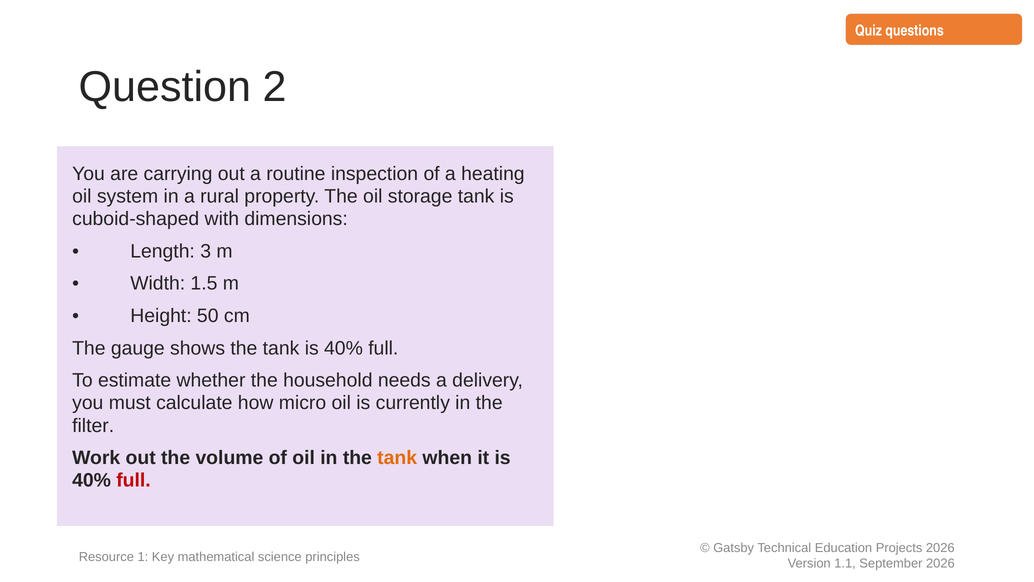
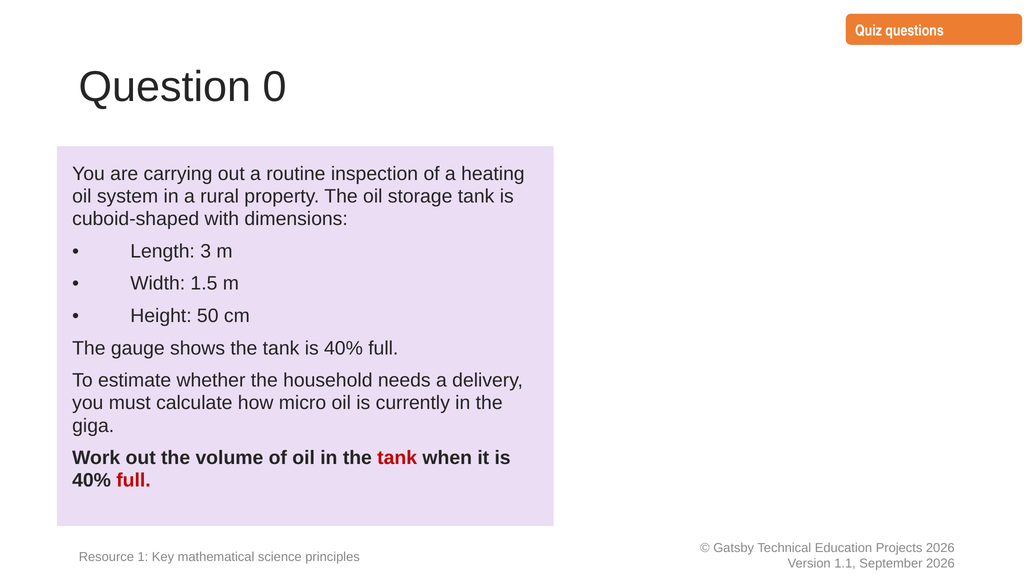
2: 2 -> 0
filter: filter -> giga
tank at (397, 458) colour: orange -> red
